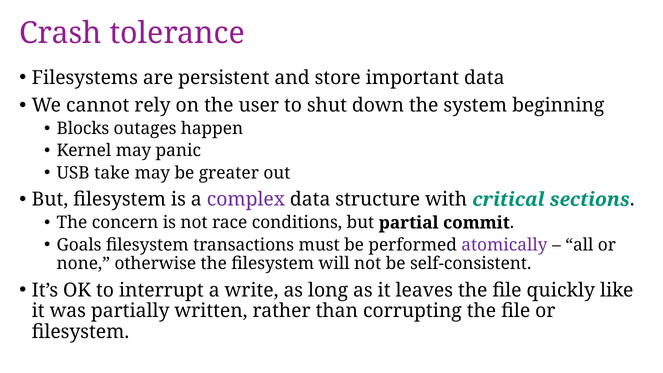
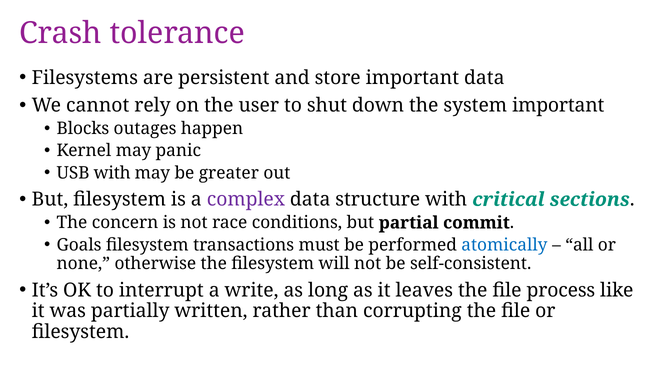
system beginning: beginning -> important
USB take: take -> with
atomically colour: purple -> blue
quickly: quickly -> process
